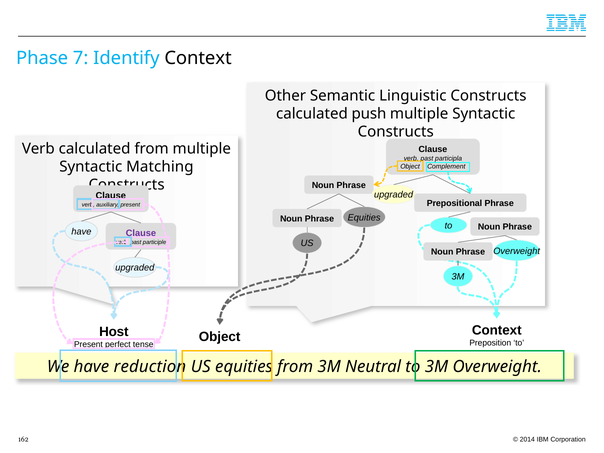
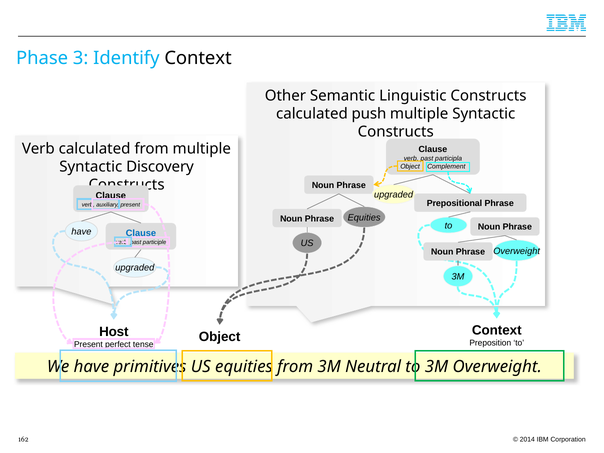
7: 7 -> 3
Matching: Matching -> Discovery
Clause at (141, 233) colour: purple -> blue
reduction: reduction -> primitives
